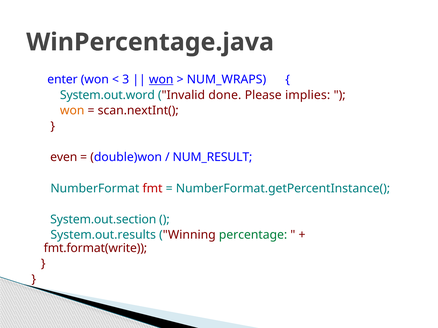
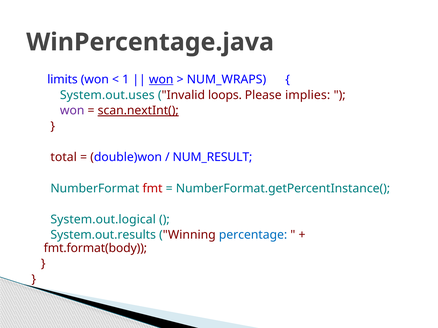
enter: enter -> limits
3: 3 -> 1
System.out.word: System.out.word -> System.out.uses
done: done -> loops
won at (72, 111) colour: orange -> purple
scan.nextInt( underline: none -> present
even: even -> total
System.out.section: System.out.section -> System.out.logical
percentage colour: green -> blue
fmt.format(write: fmt.format(write -> fmt.format(body
